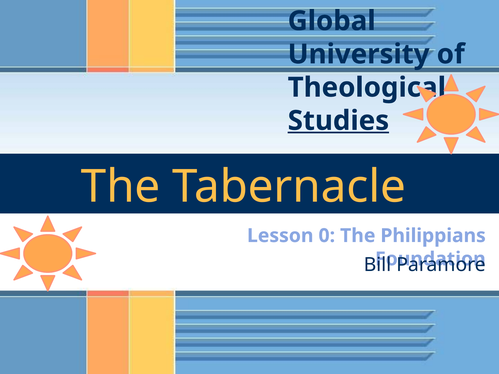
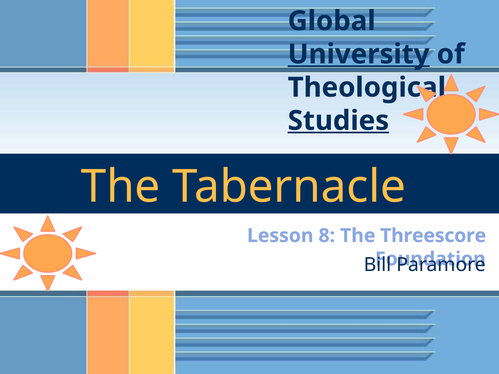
University underline: none -> present
0: 0 -> 8
Philippians: Philippians -> Threescore
